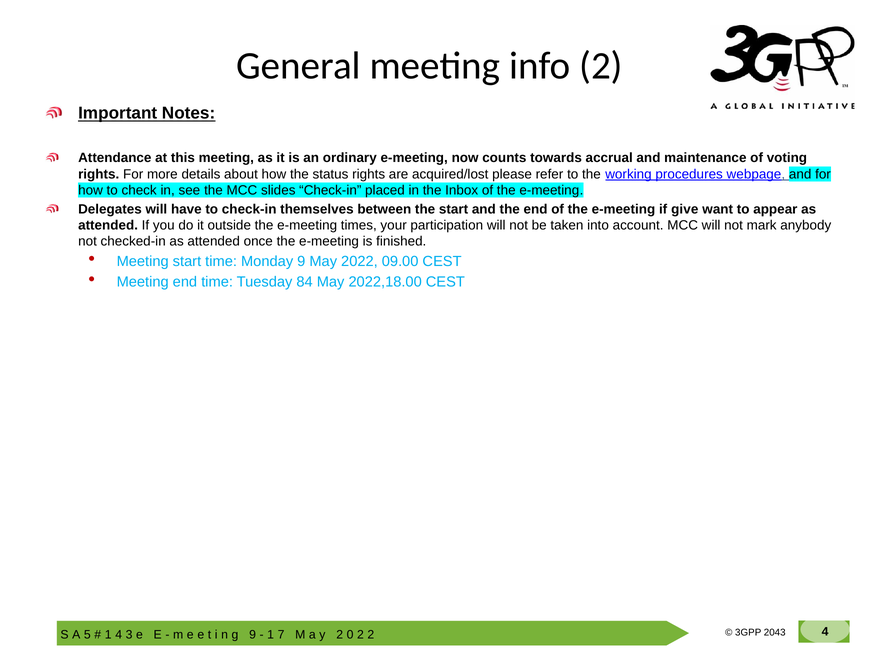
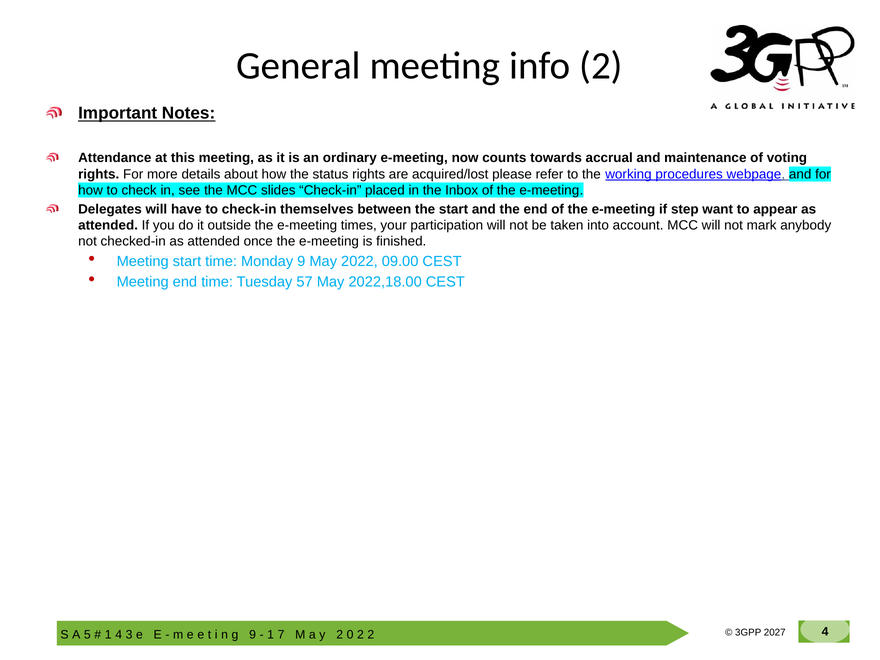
give: give -> step
84: 84 -> 57
2043: 2043 -> 2027
